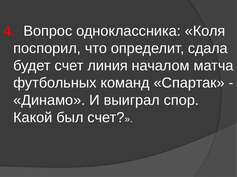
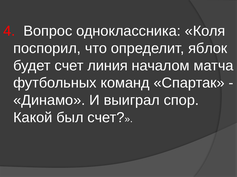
сдала: сдала -> яблок
